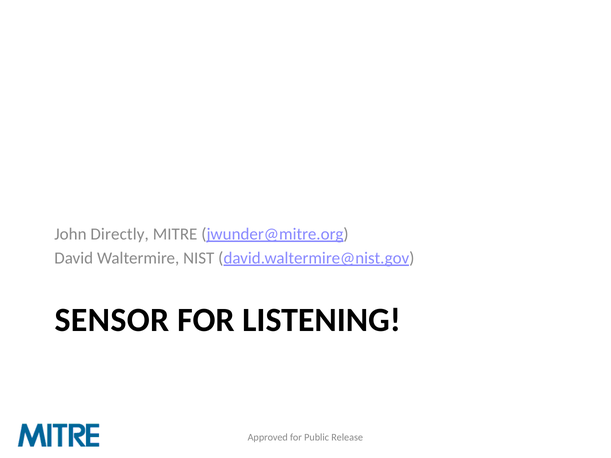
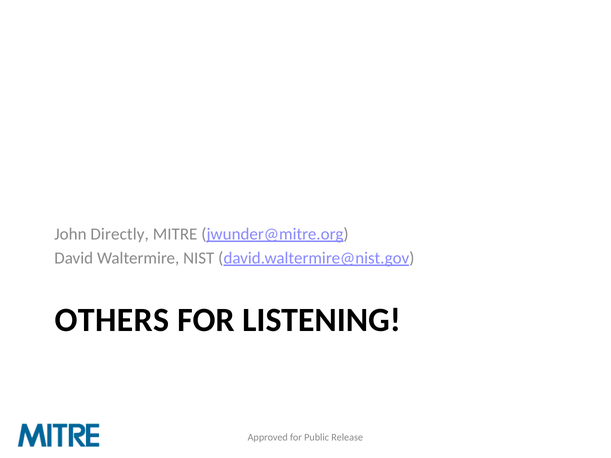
SENSOR: SENSOR -> OTHERS
